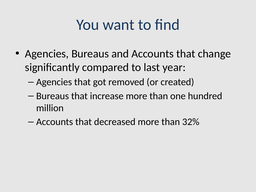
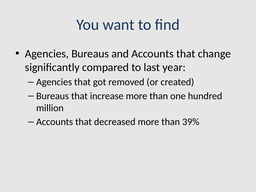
32%: 32% -> 39%
